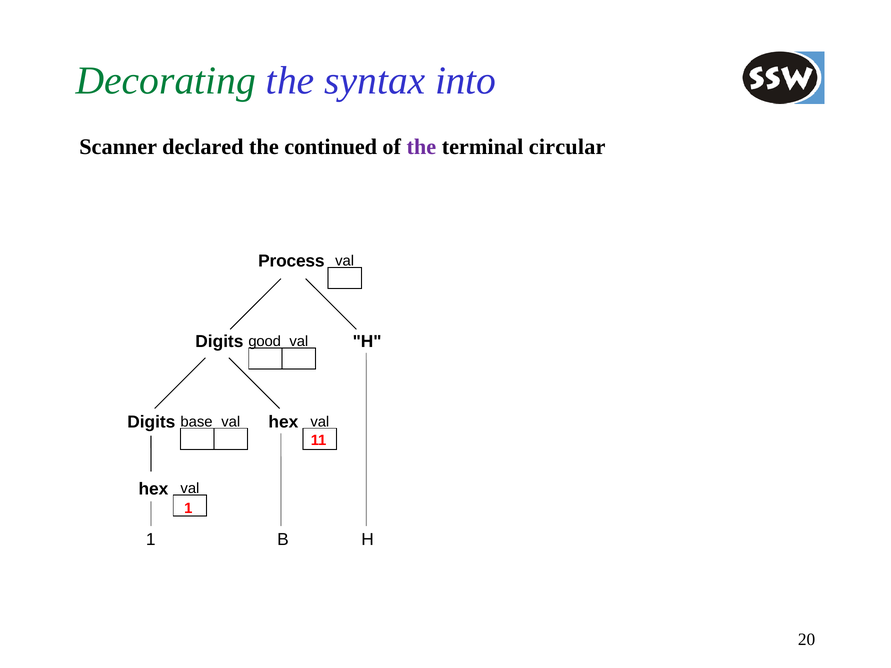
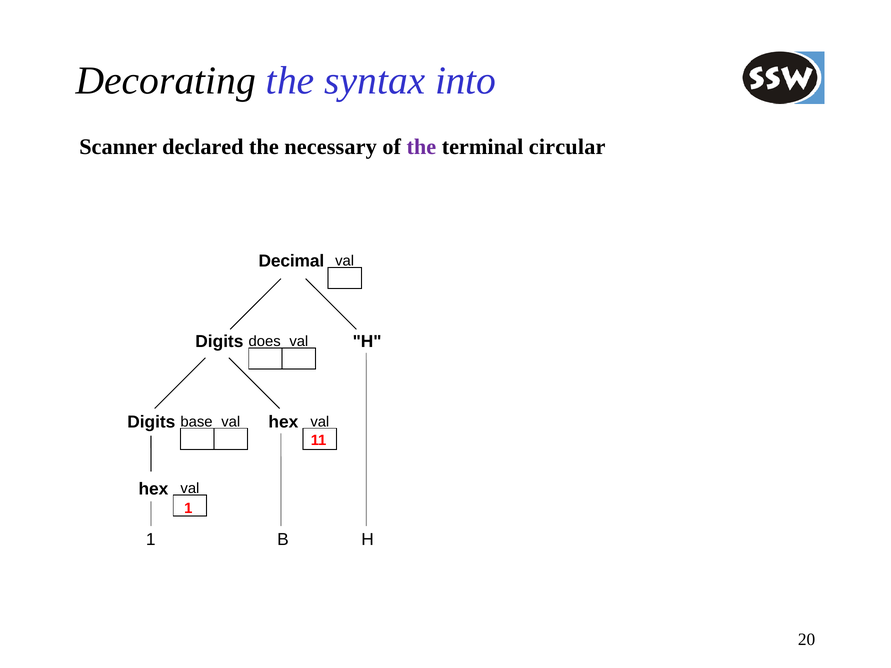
Decorating colour: green -> black
continued: continued -> necessary
Process: Process -> Decimal
good: good -> does
